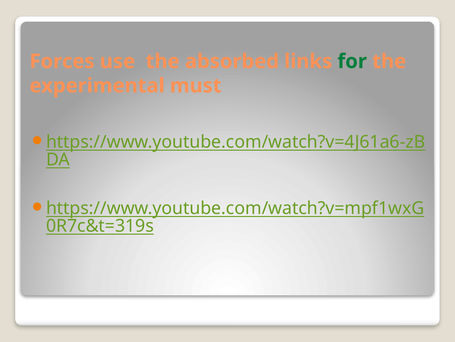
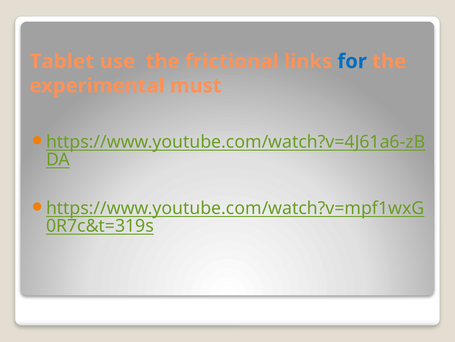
Forces: Forces -> Tablet
absorbed: absorbed -> frictional
for colour: green -> blue
